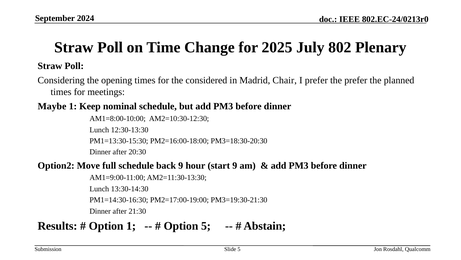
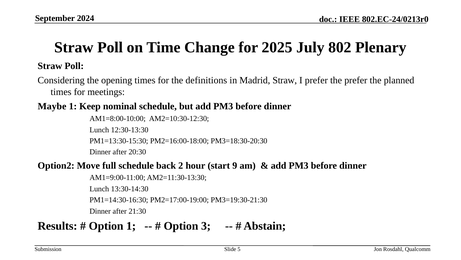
considered: considered -> definitions
Madrid Chair: Chair -> Straw
back 9: 9 -> 2
Option 5: 5 -> 3
